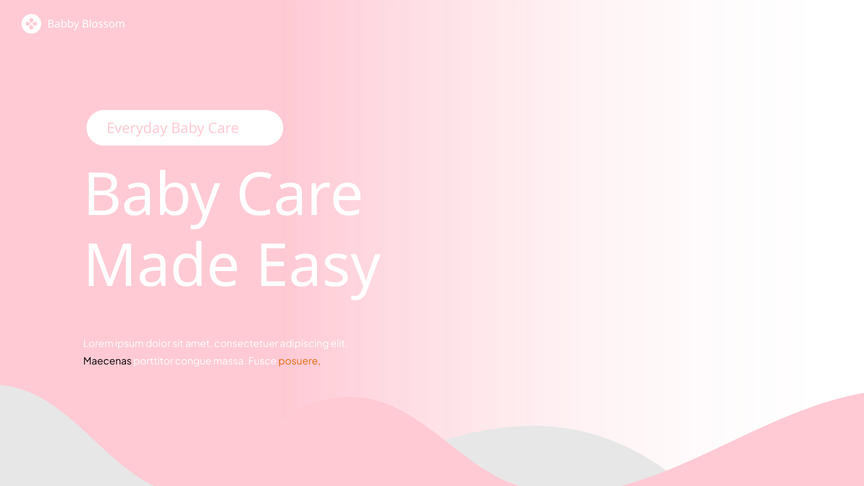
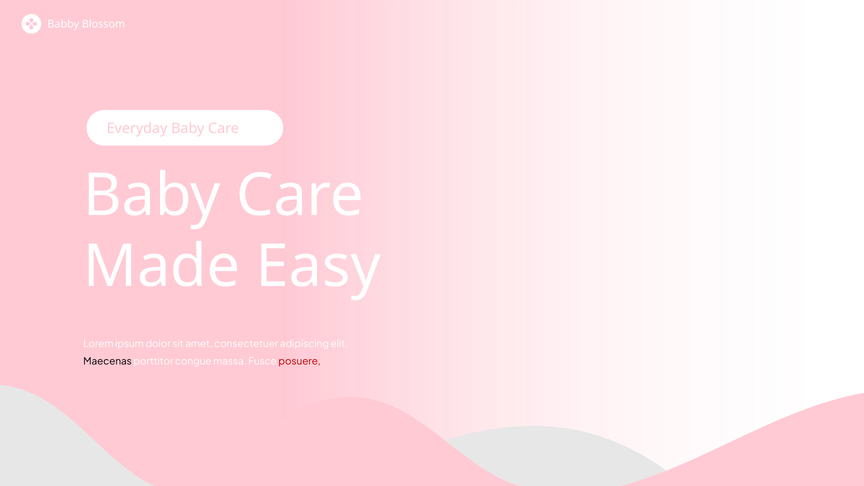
posuere colour: orange -> red
